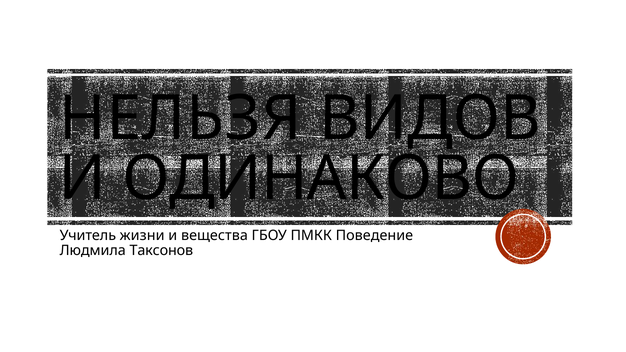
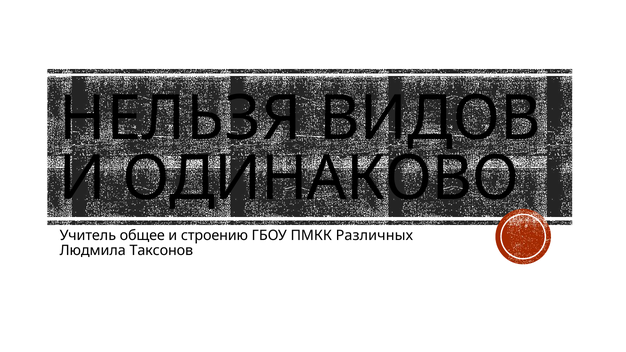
жизни: жизни -> общее
вещества: вещества -> строению
Поведение: Поведение -> Различных
